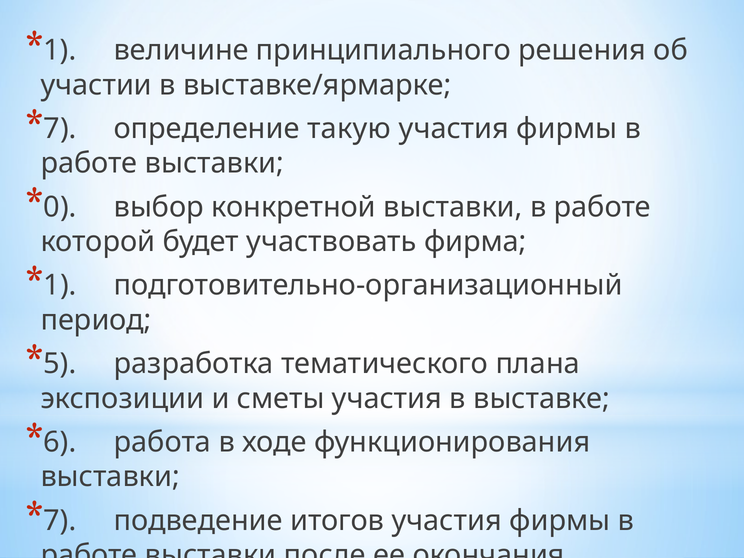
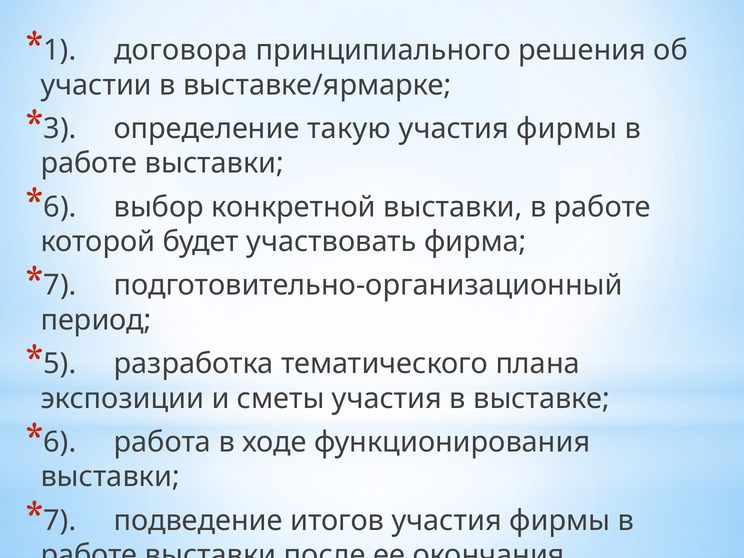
величине: величине -> договора
7 at (60, 129): 7 -> 3
0 at (60, 207): 0 -> 6
1 at (60, 285): 1 -> 7
